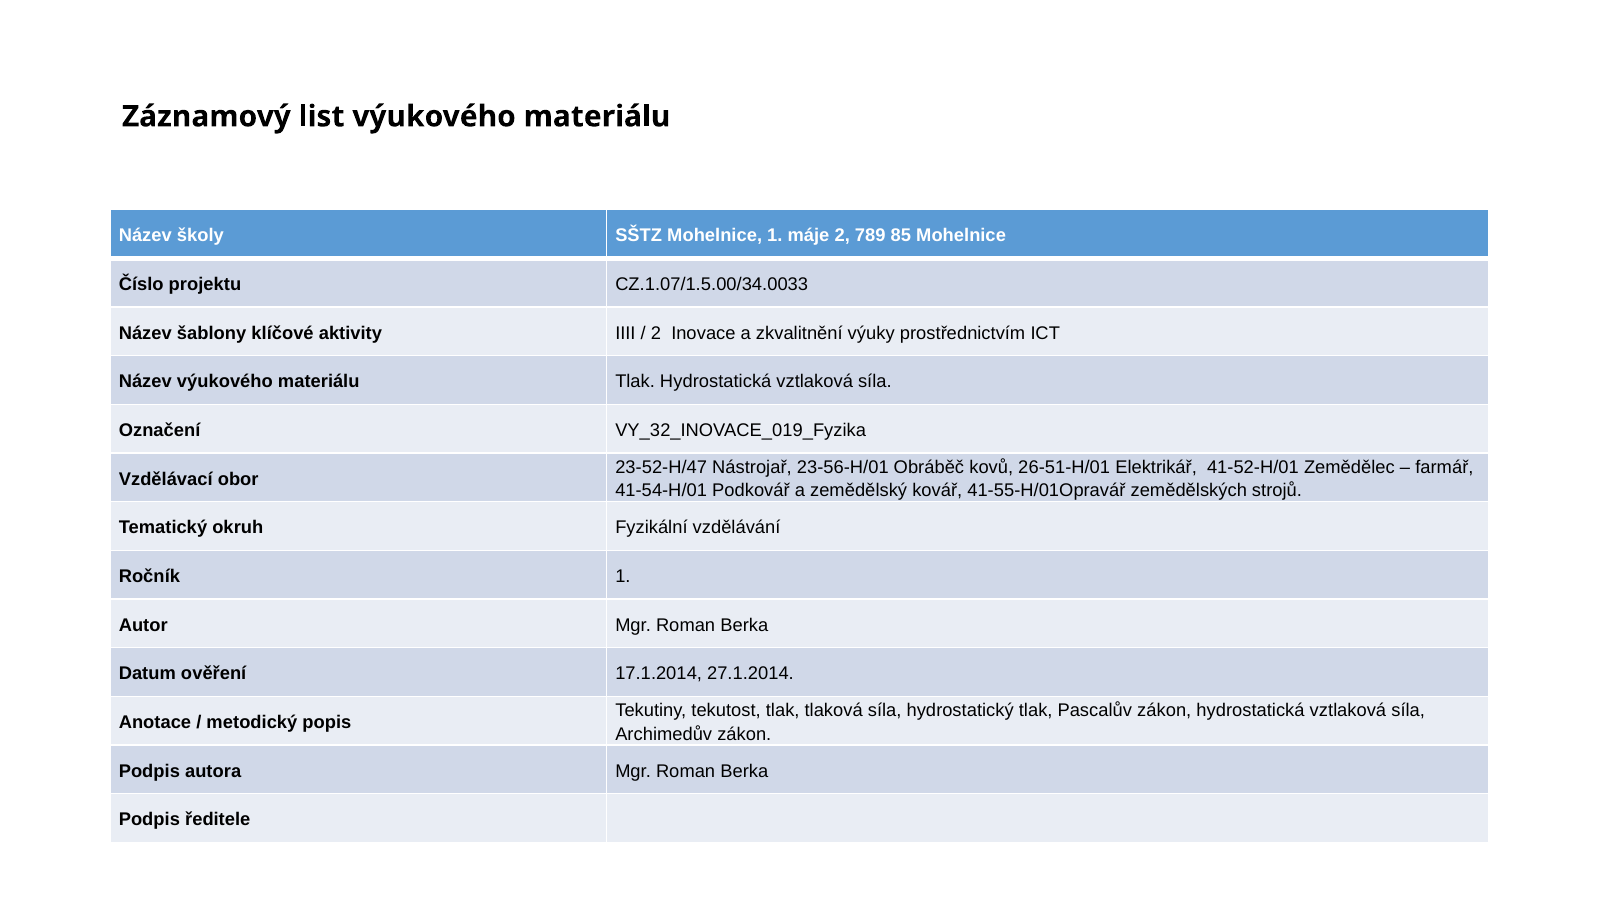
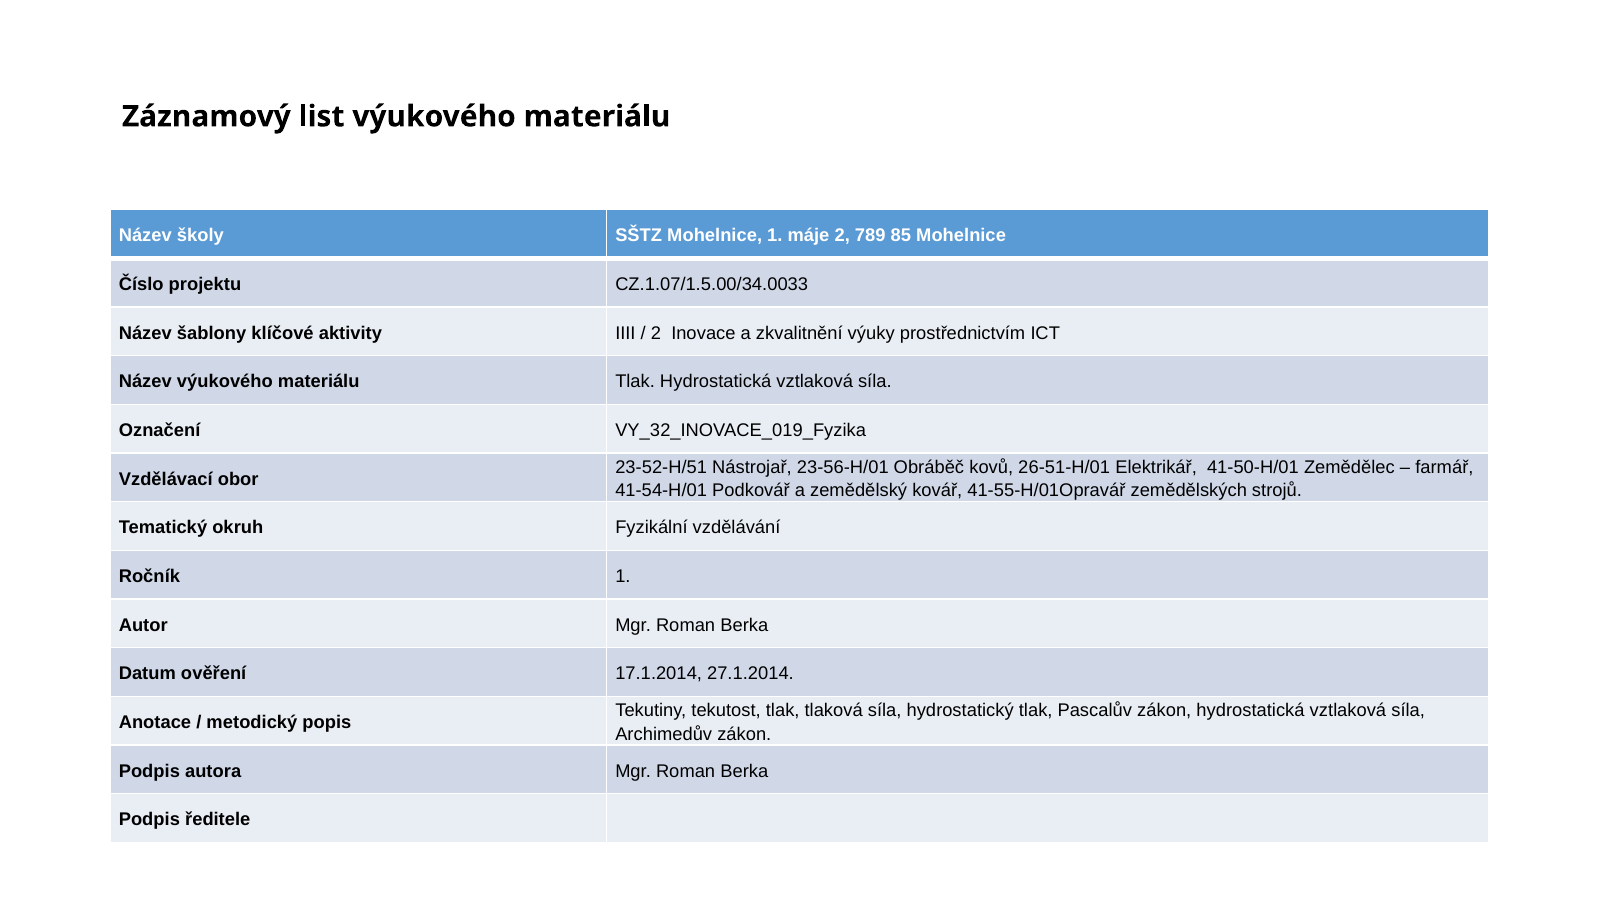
23-52-H/47: 23-52-H/47 -> 23-52-H/51
41-52-H/01: 41-52-H/01 -> 41-50-H/01
